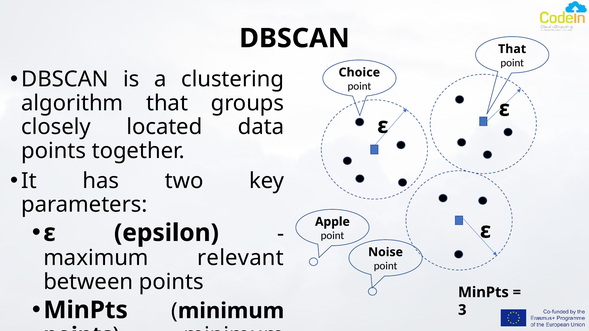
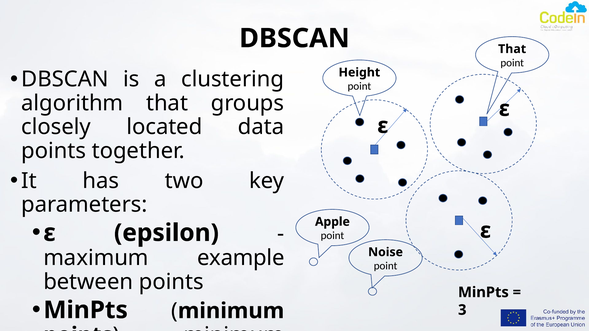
Choice: Choice -> Height
relevant: relevant -> example
